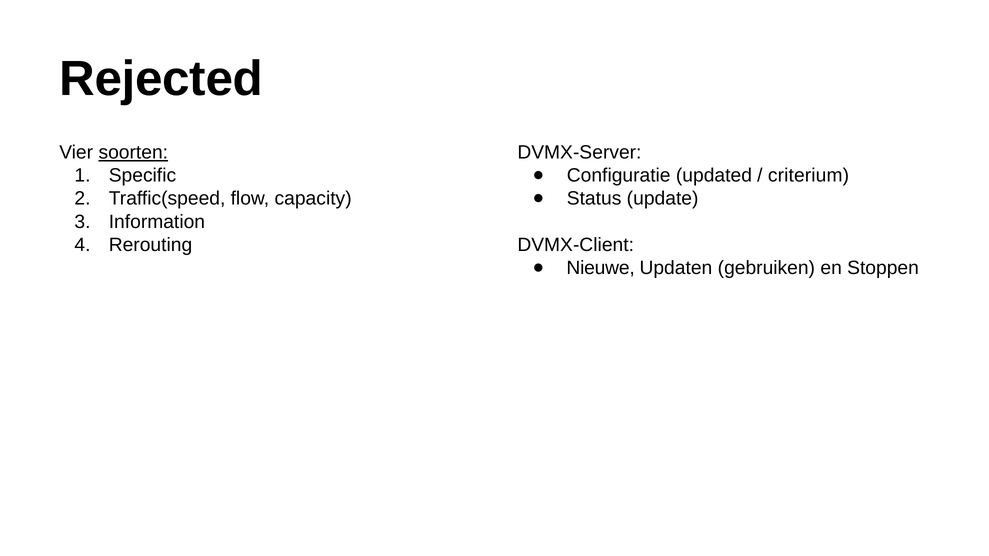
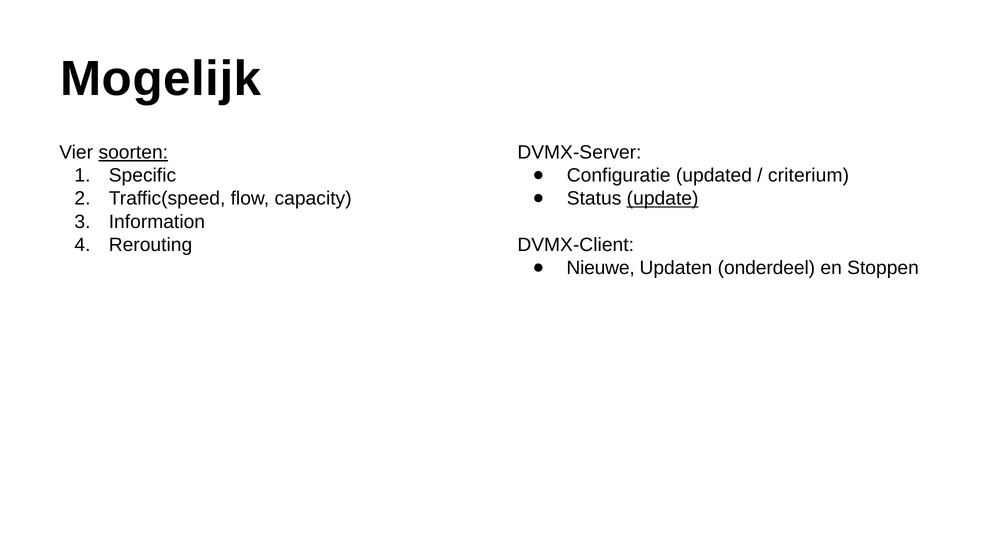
Rejected: Rejected -> Mogelijk
update underline: none -> present
gebruiken: gebruiken -> onderdeel
